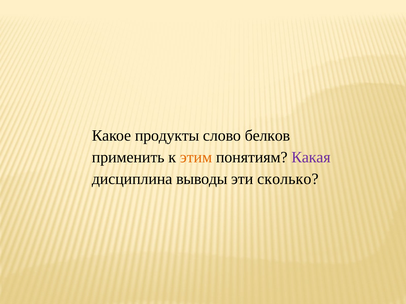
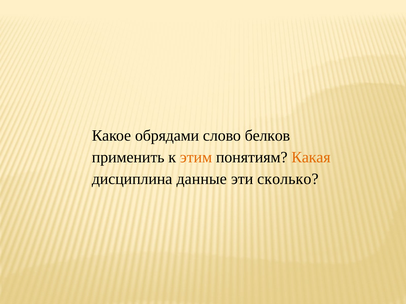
продукты: продукты -> обрядами
Какая colour: purple -> orange
выводы: выводы -> данные
